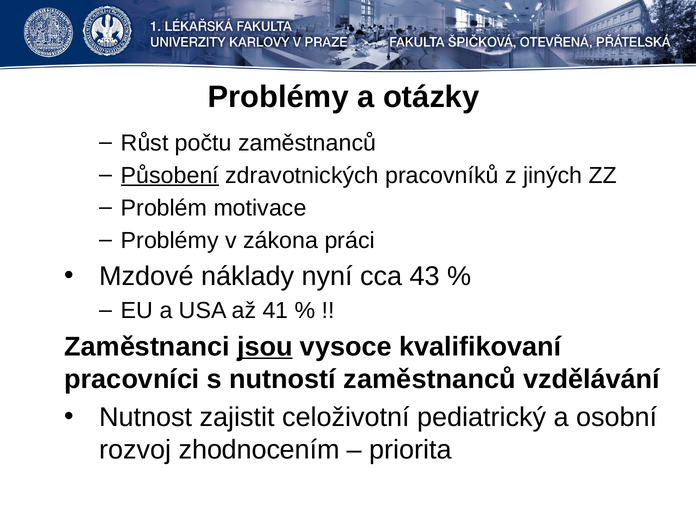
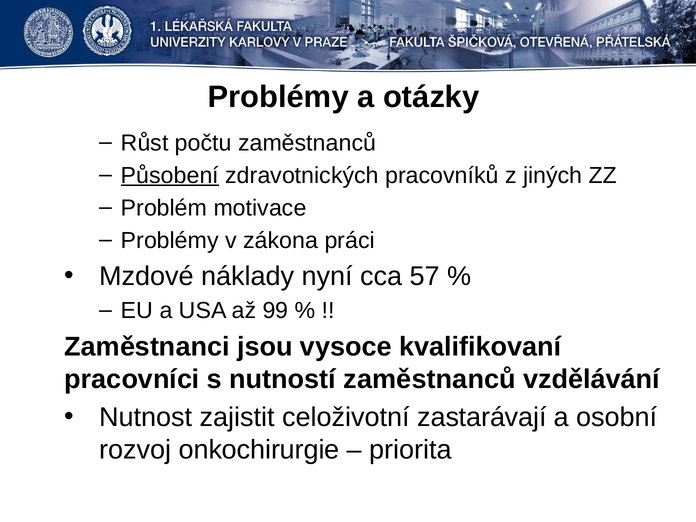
43: 43 -> 57
41: 41 -> 99
jsou underline: present -> none
pediatrický: pediatrický -> zastarávají
zhodnocením: zhodnocením -> onkochirurgie
